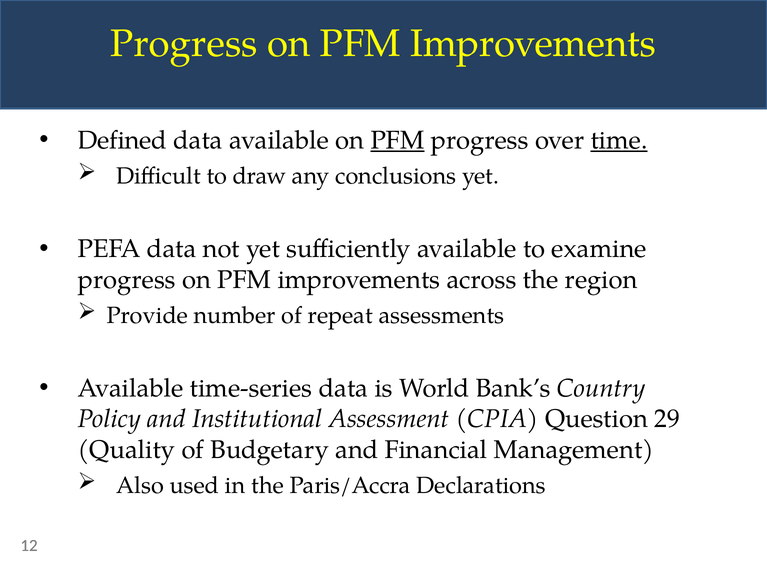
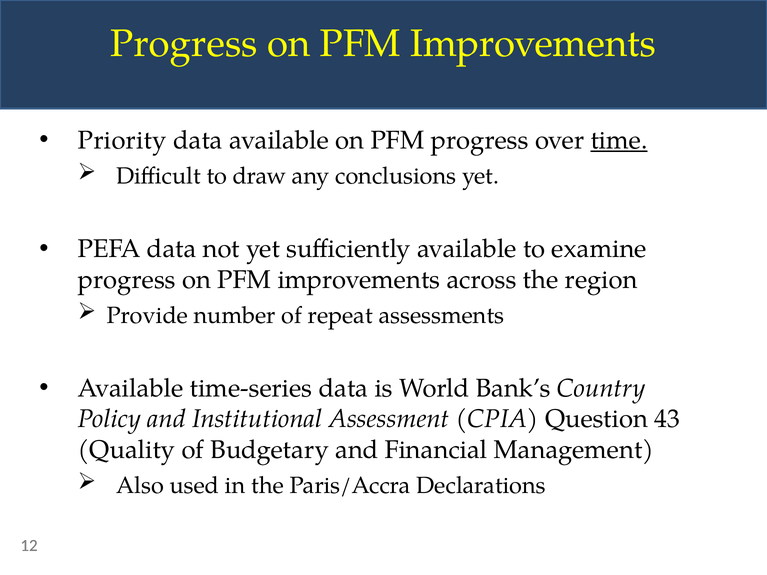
Defined: Defined -> Priority
PFM at (397, 140) underline: present -> none
29: 29 -> 43
